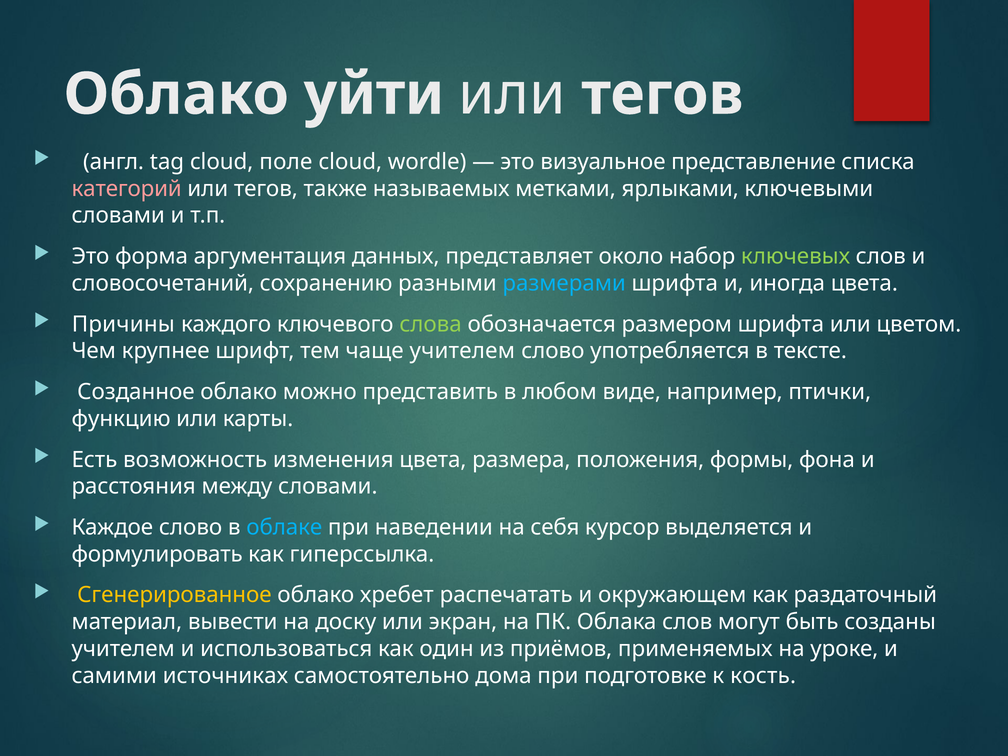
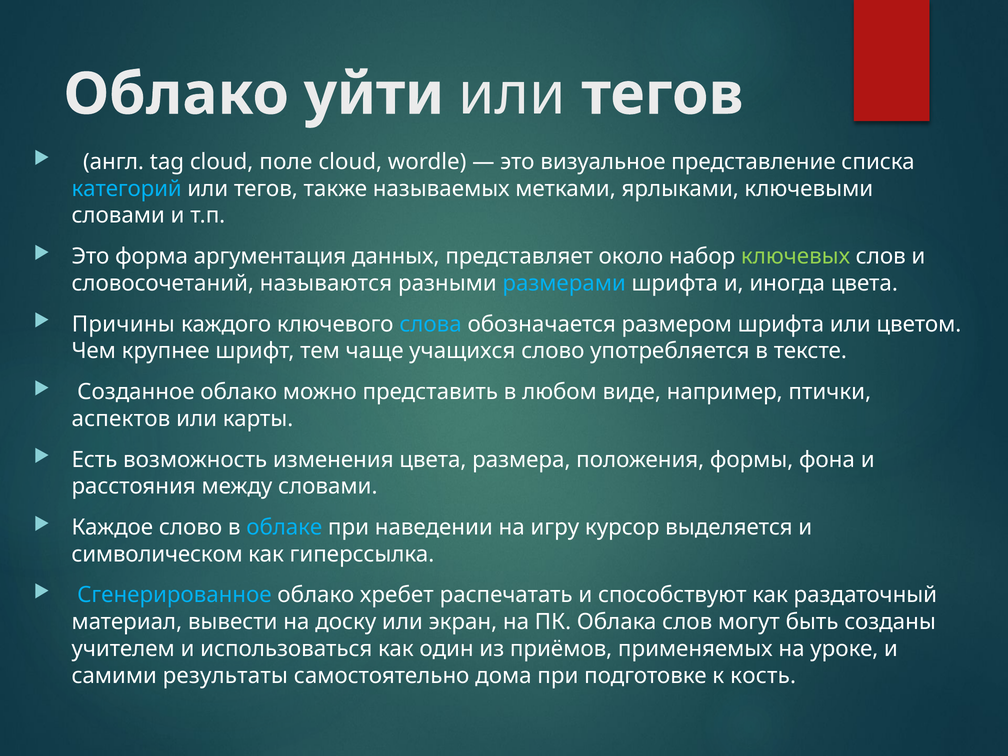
категорий colour: pink -> light blue
сохранению: сохранению -> называются
слова colour: light green -> light blue
чаще учителем: учителем -> учащихся
функцию: функцию -> аспектов
себя: себя -> игру
формулировать: формулировать -> символическом
Сгенерированное colour: yellow -> light blue
окружающем: окружающем -> способствуют
источниках: источниках -> результаты
